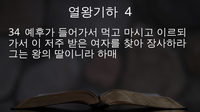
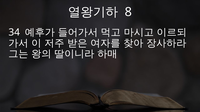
4: 4 -> 8
